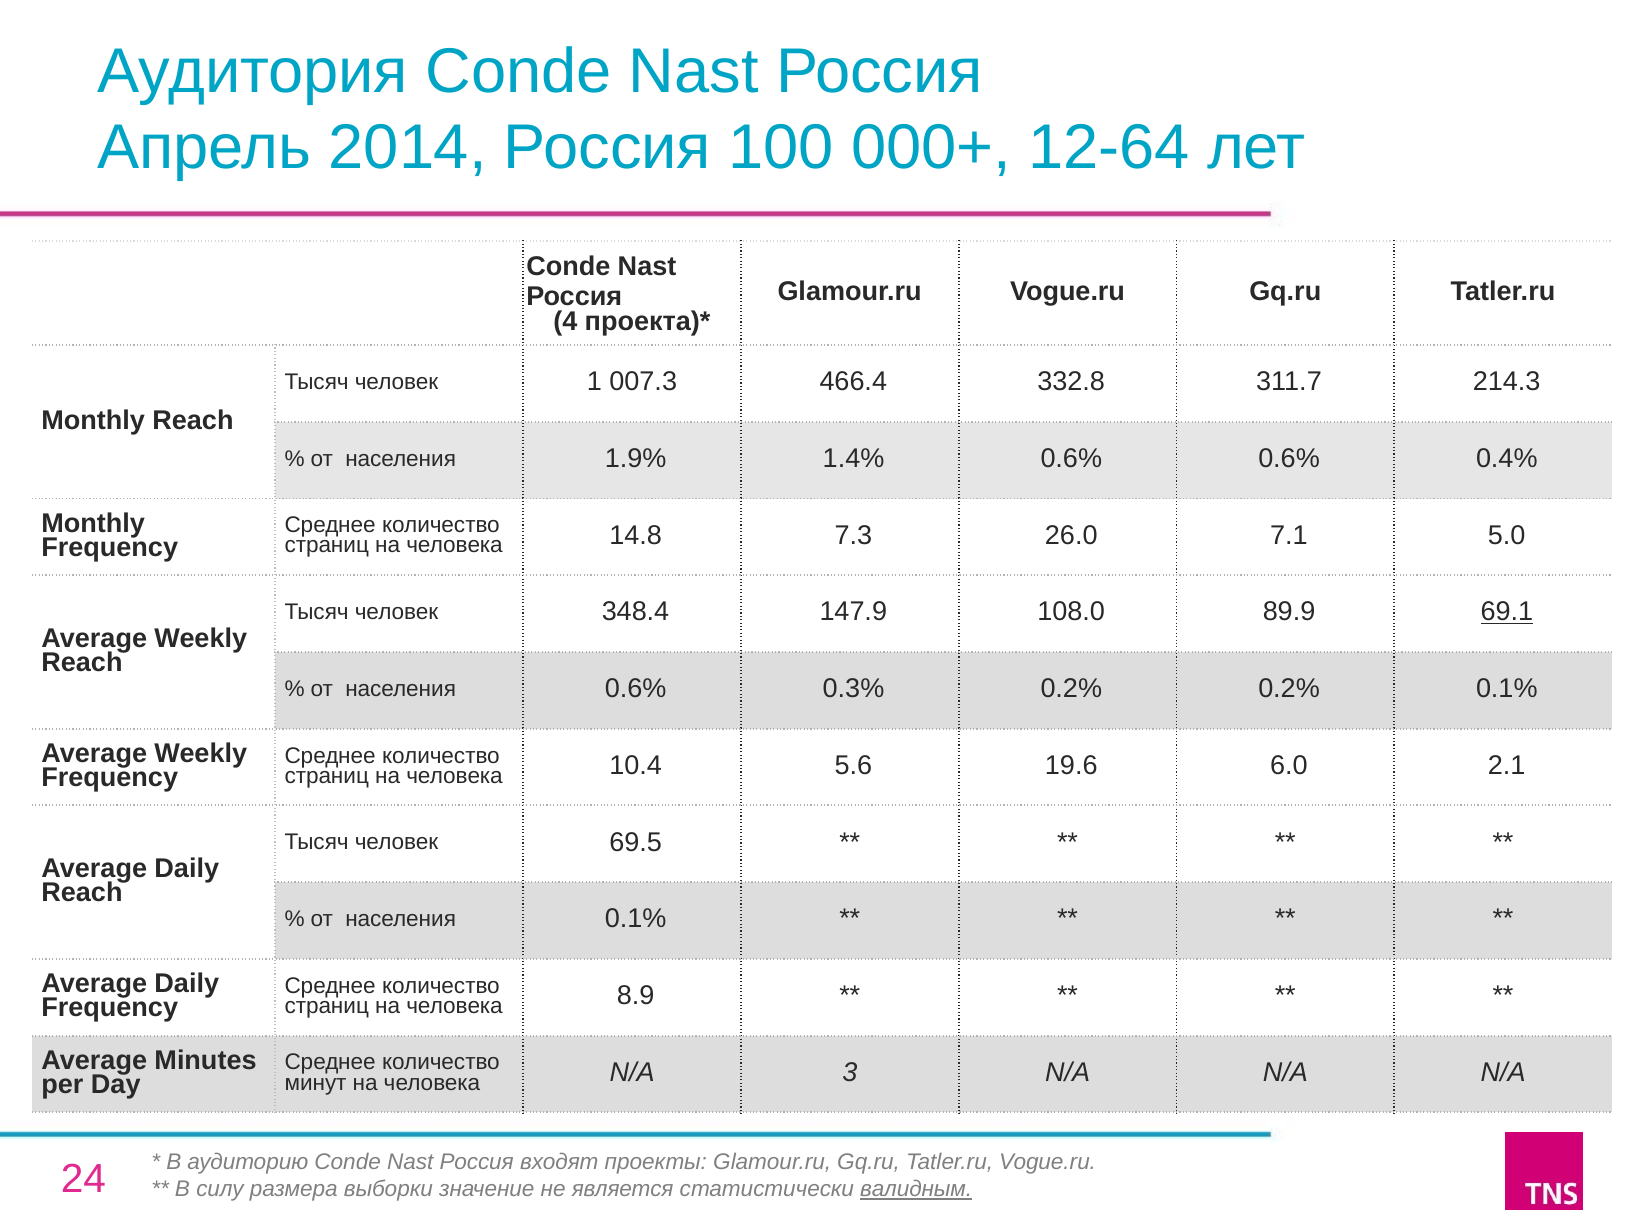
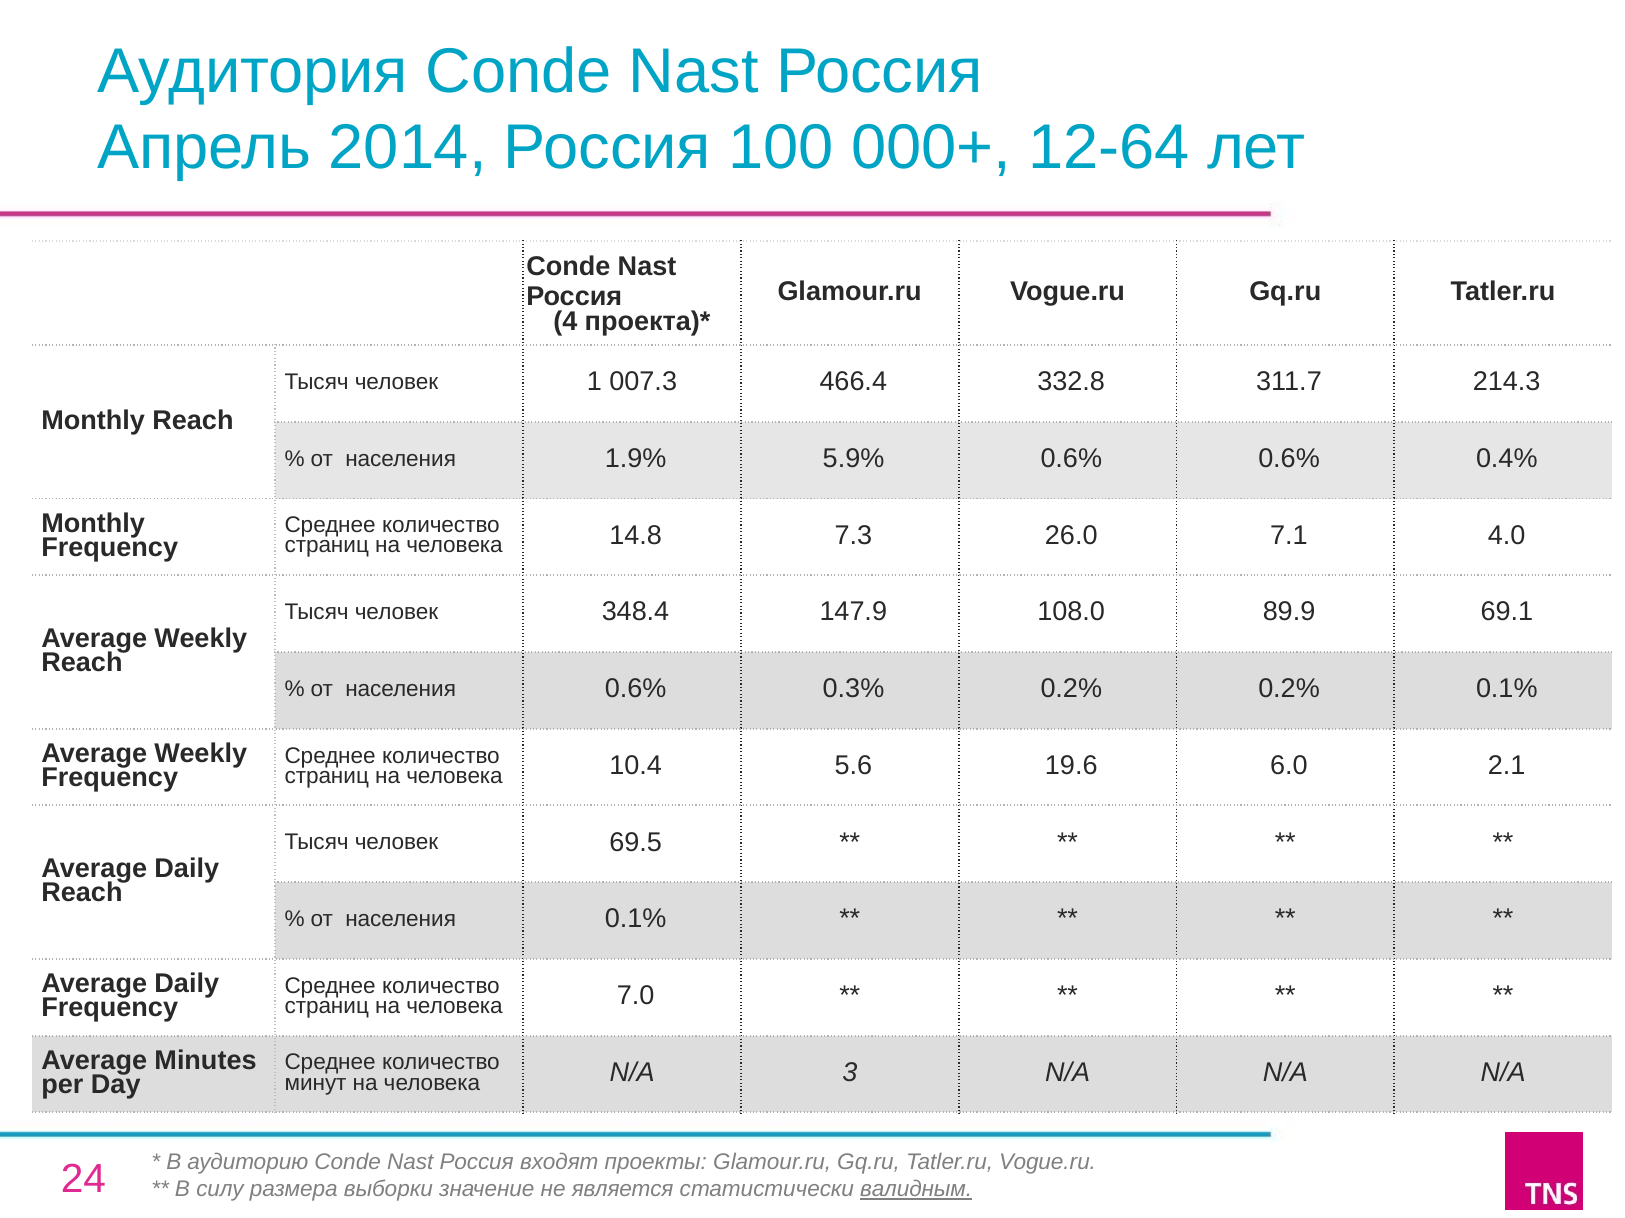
1.4%: 1.4% -> 5.9%
5.0: 5.0 -> 4.0
69.1 underline: present -> none
8.9: 8.9 -> 7.0
